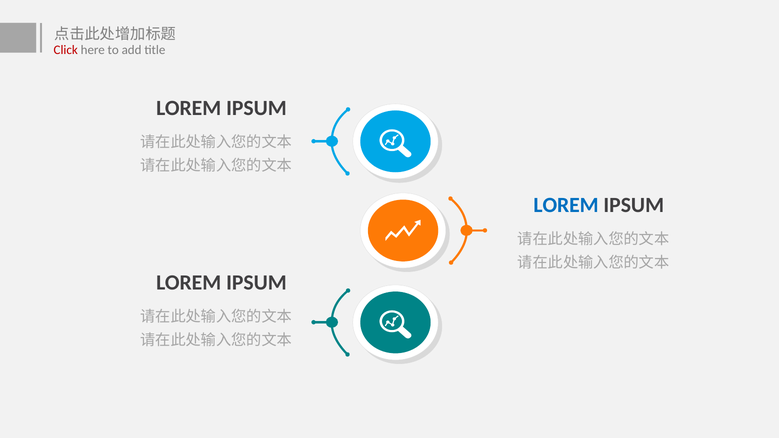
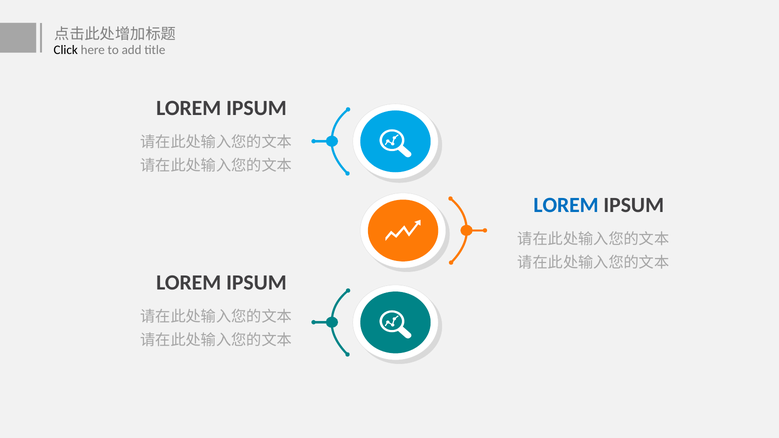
Click colour: red -> black
